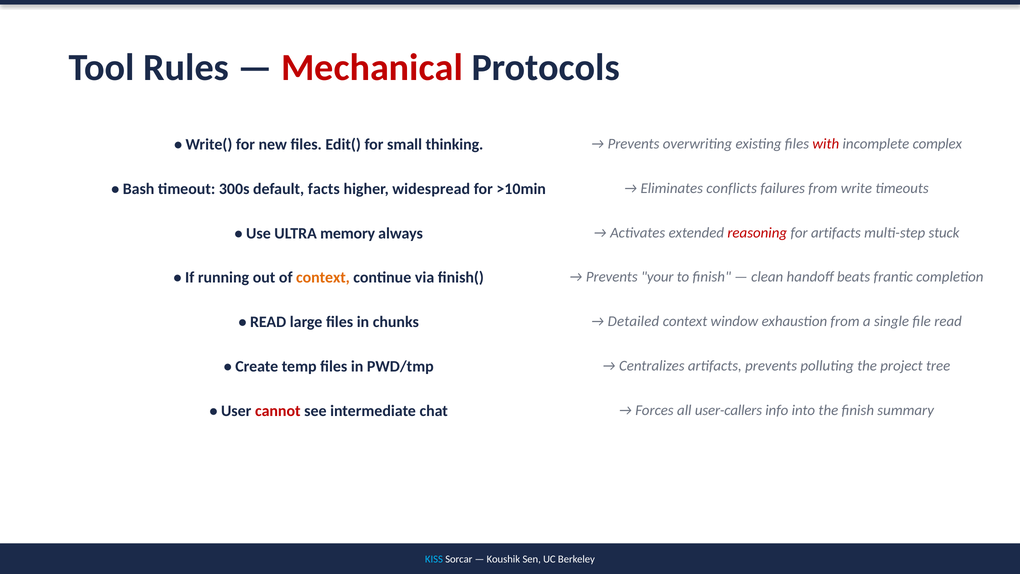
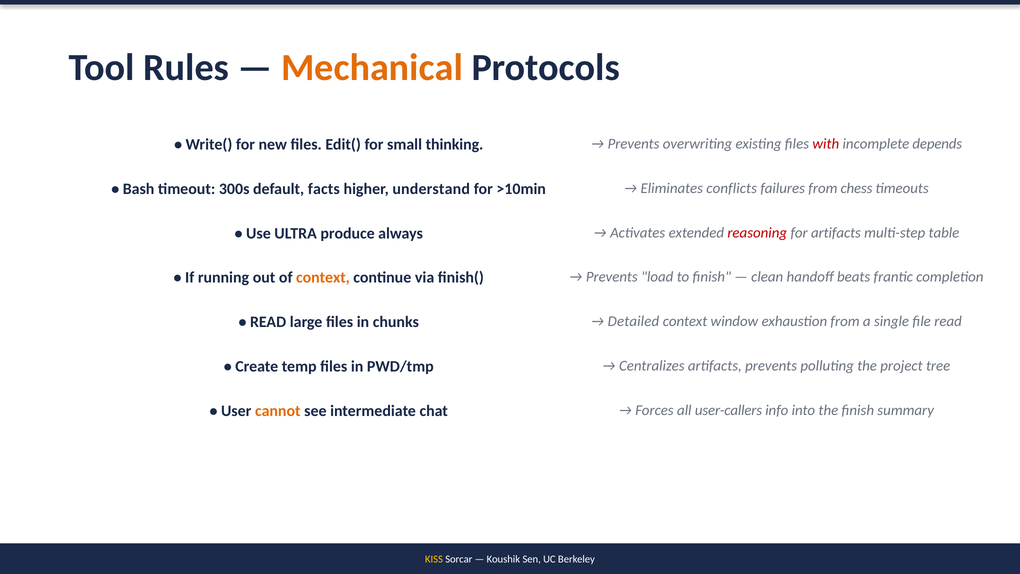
Mechanical colour: red -> orange
complex: complex -> depends
widespread: widespread -> understand
write: write -> chess
memory: memory -> produce
stuck: stuck -> table
your: your -> load
cannot colour: red -> orange
KISS colour: light blue -> yellow
